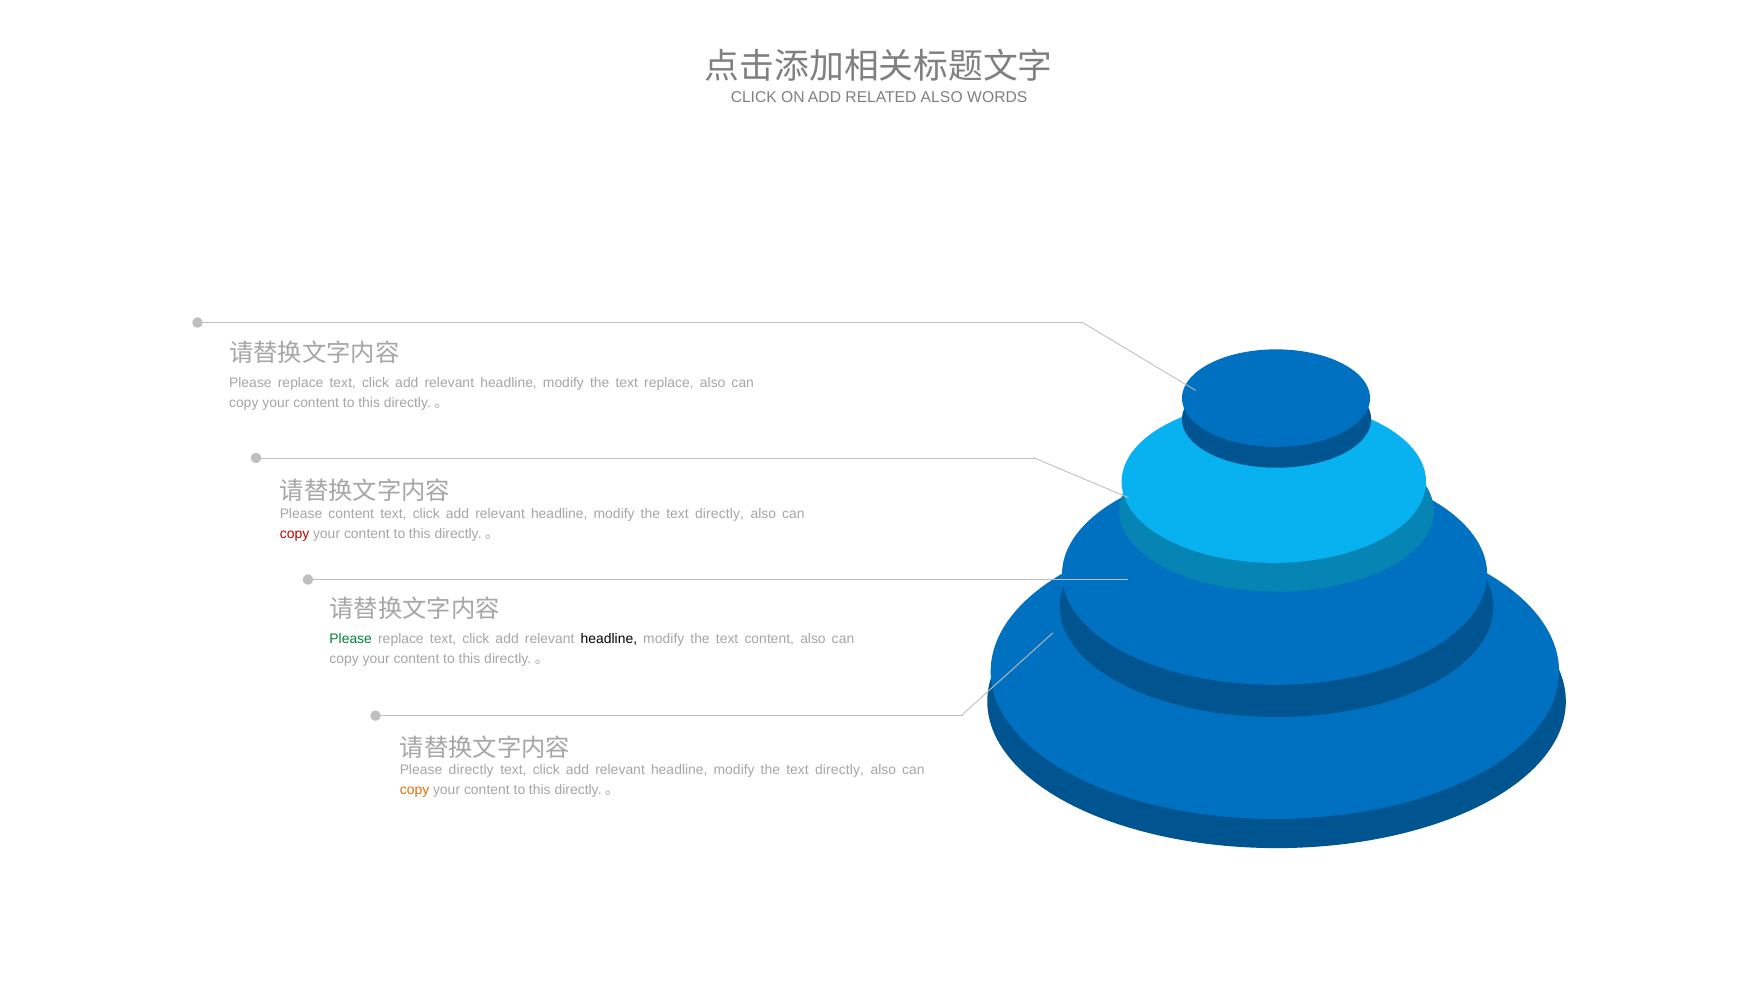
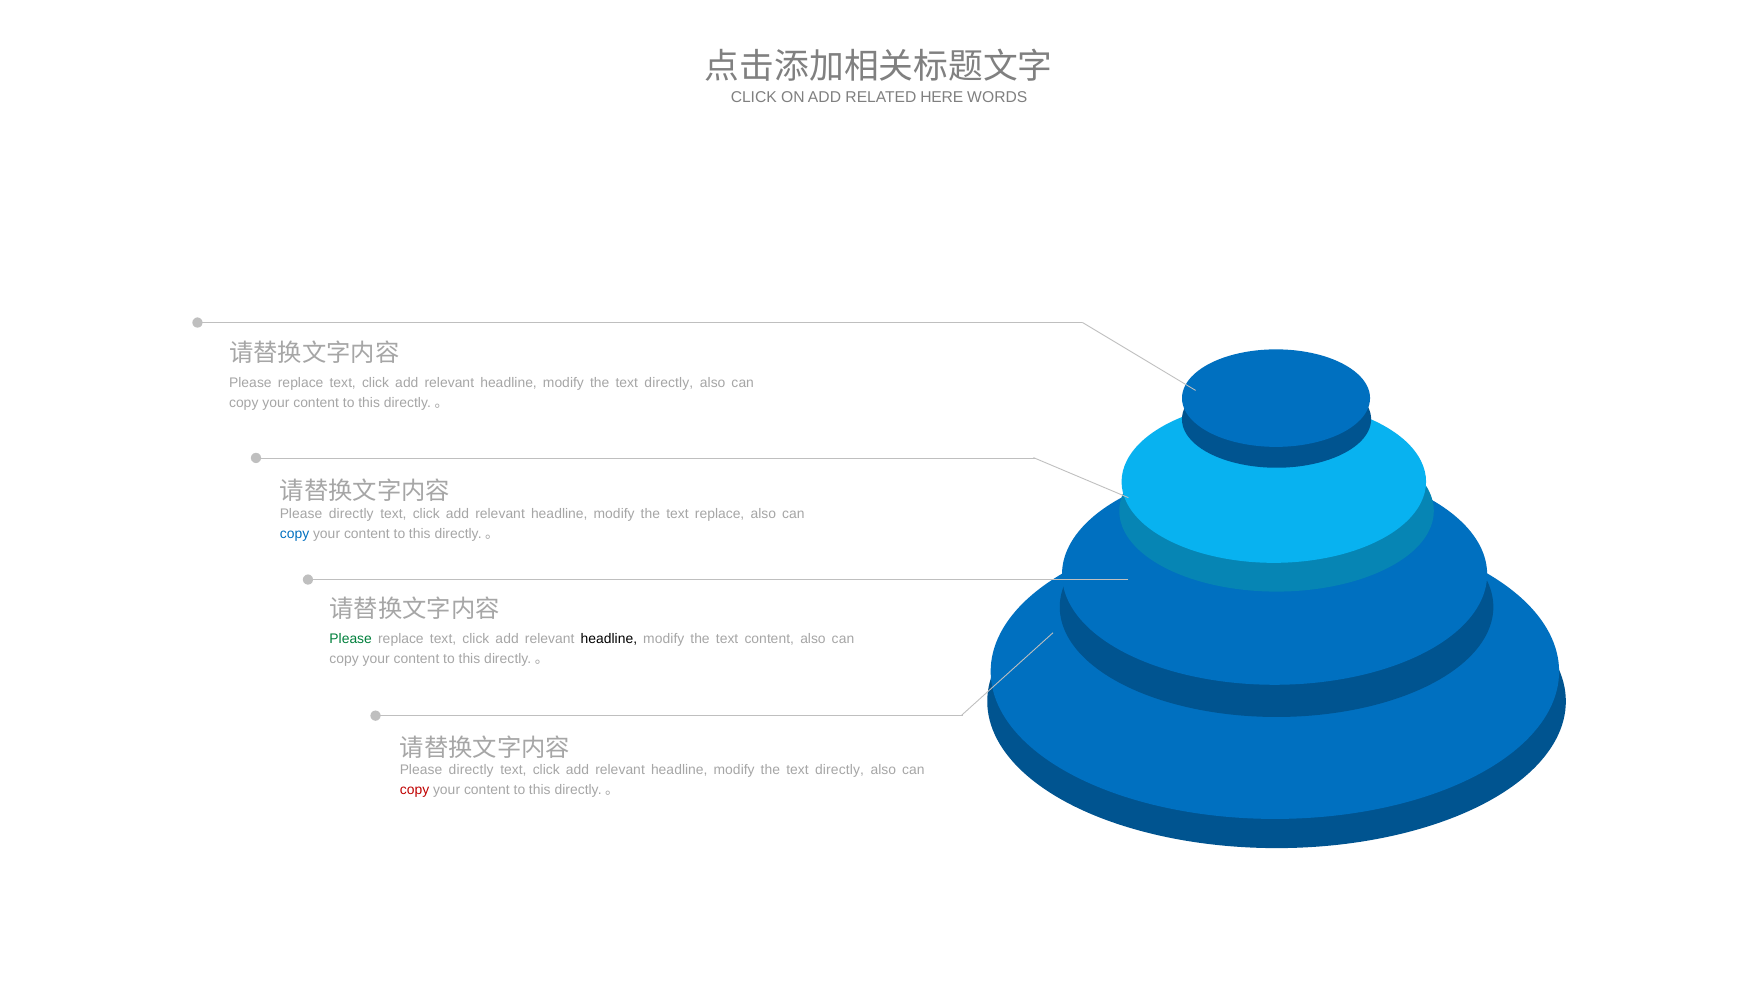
RELATED ALSO: ALSO -> HERE
replace at (669, 383): replace -> directly
content at (351, 514): content -> directly
directly at (720, 514): directly -> replace
copy at (295, 534) colour: red -> blue
copy at (415, 790) colour: orange -> red
